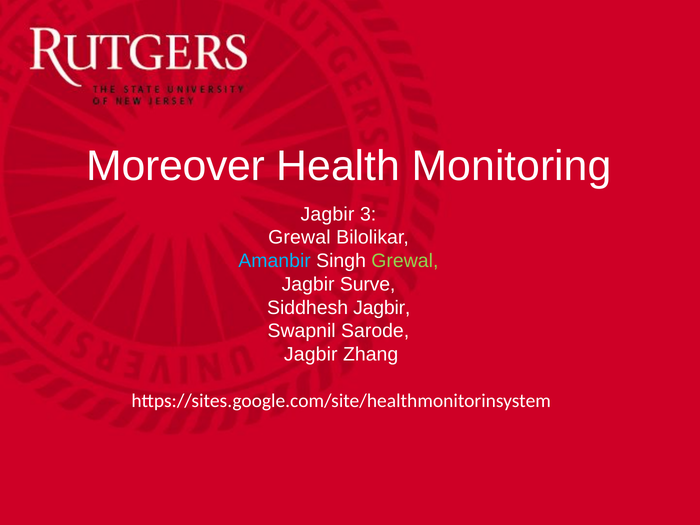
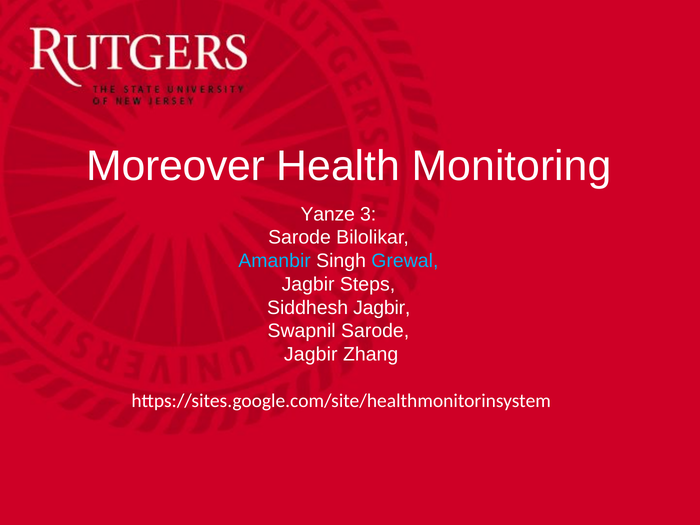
Jagbir at (328, 214): Jagbir -> Yanze
Grewal at (299, 238): Grewal -> Sarode
Grewal at (405, 261) colour: light green -> light blue
Surve: Surve -> Steps
